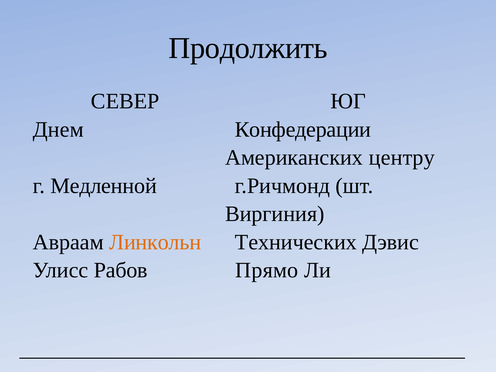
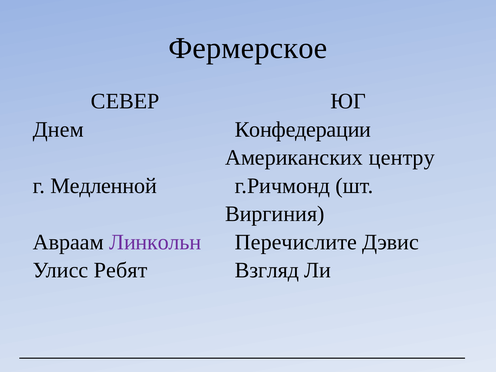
Продолжить: Продолжить -> Фермерское
Линкольн colour: orange -> purple
Технических: Технических -> Перечислите
Рабов: Рабов -> Ребят
Прямо: Прямо -> Взгляд
